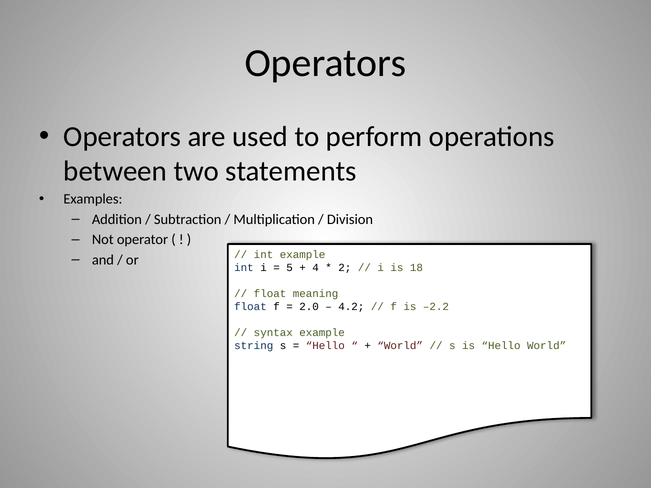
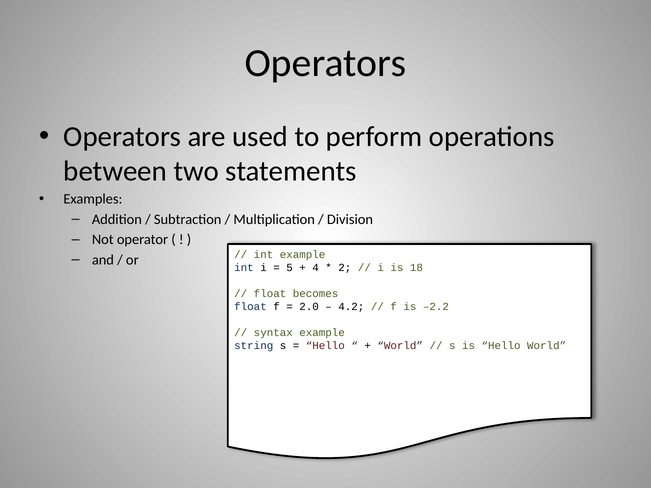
meaning: meaning -> becomes
